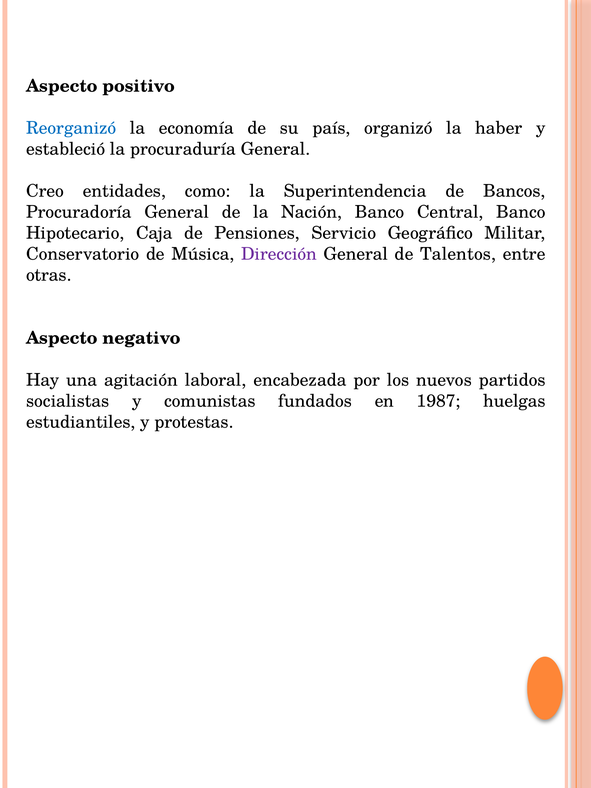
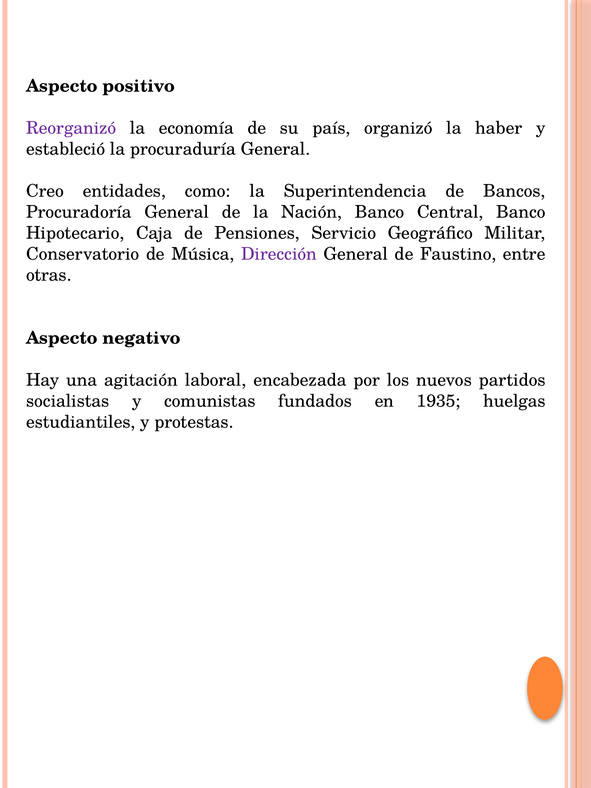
Reorganizó colour: blue -> purple
Talentos: Talentos -> Faustino
1987: 1987 -> 1935
